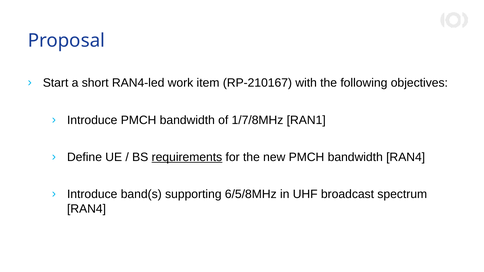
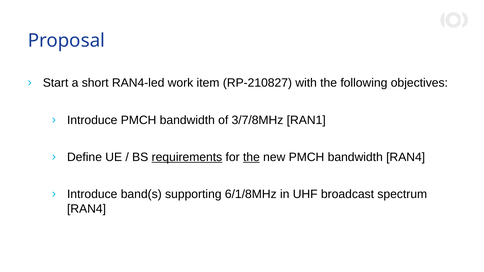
RP-210167: RP-210167 -> RP-210827
1/7/8MHz: 1/7/8MHz -> 3/7/8MHz
the at (251, 157) underline: none -> present
6/5/8MHz: 6/5/8MHz -> 6/1/8MHz
